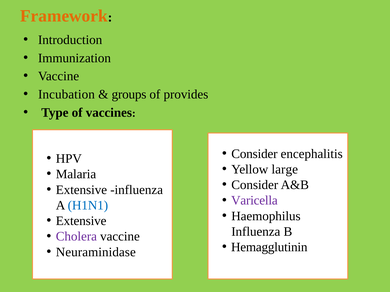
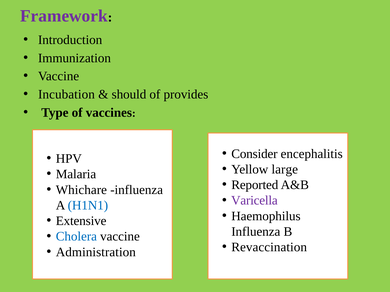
Framework colour: orange -> purple
groups: groups -> should
Consider at (255, 185): Consider -> Reported
Extensive at (81, 190): Extensive -> Whichare
Cholera colour: purple -> blue
Hemagglutinin: Hemagglutinin -> Revaccination
Neuraminidase: Neuraminidase -> Administration
